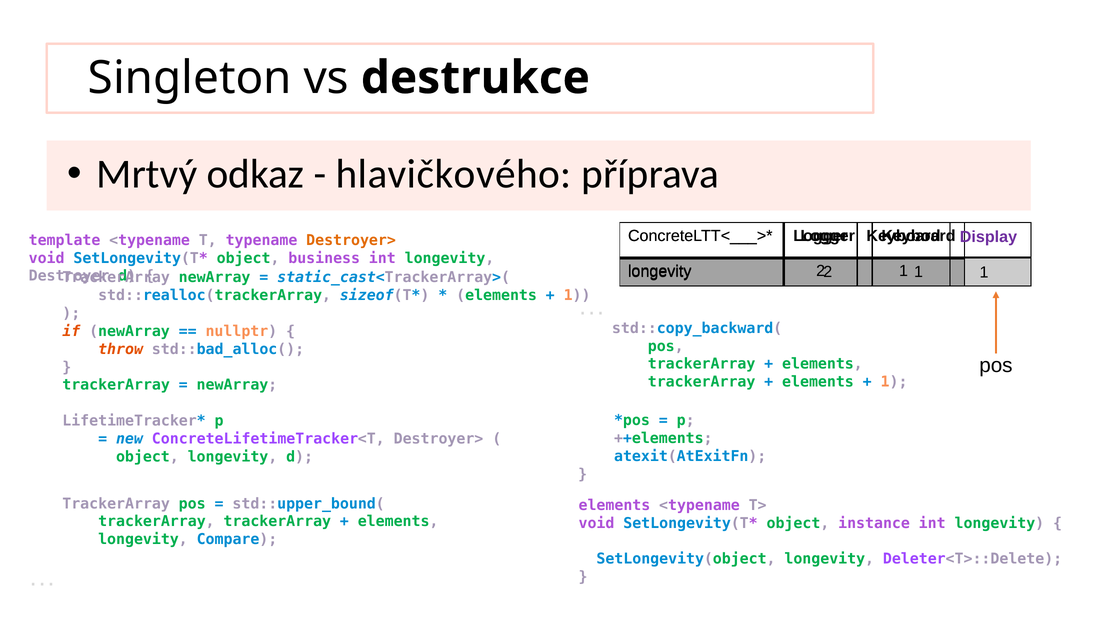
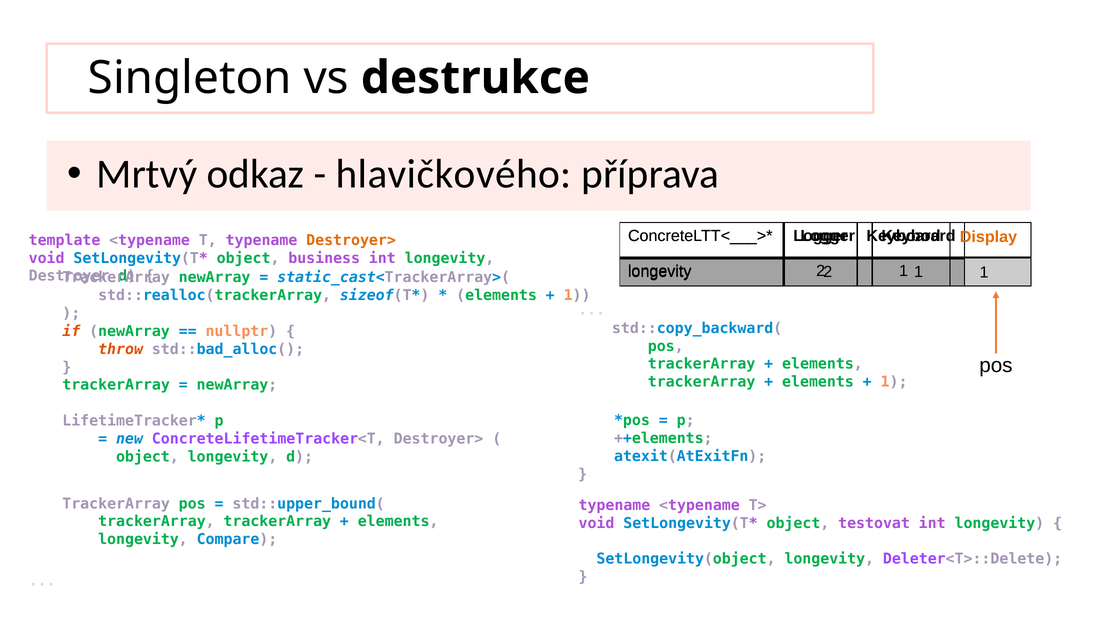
Display colour: purple -> orange
elements at (614, 505): elements -> typename
instance: instance -> testovat
